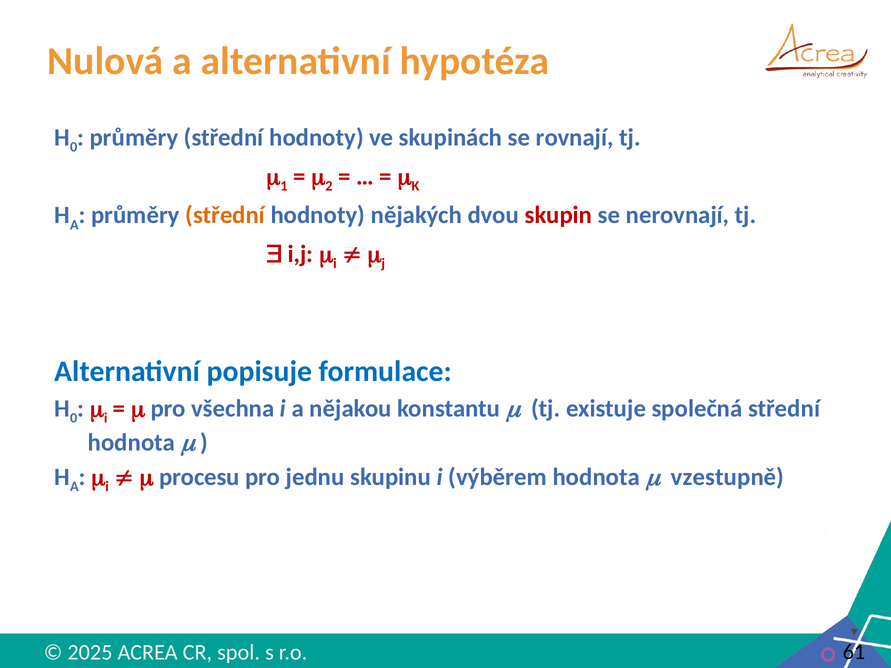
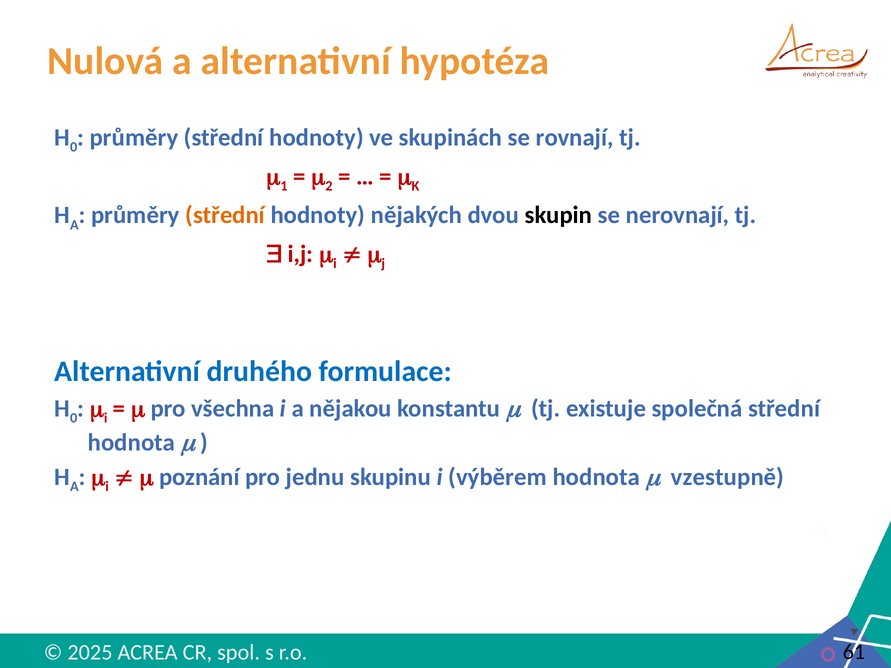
skupin colour: red -> black
popisuje: popisuje -> druhého
procesu: procesu -> poznání
